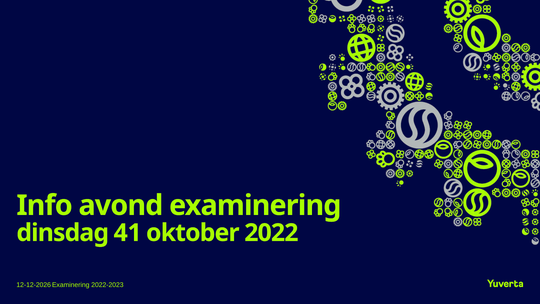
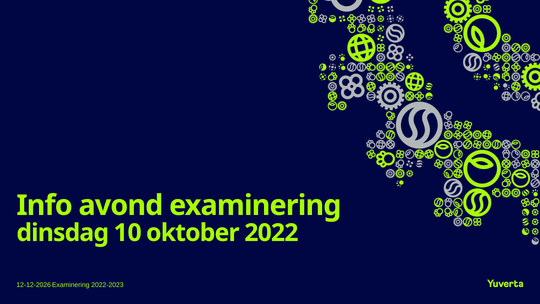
41: 41 -> 10
